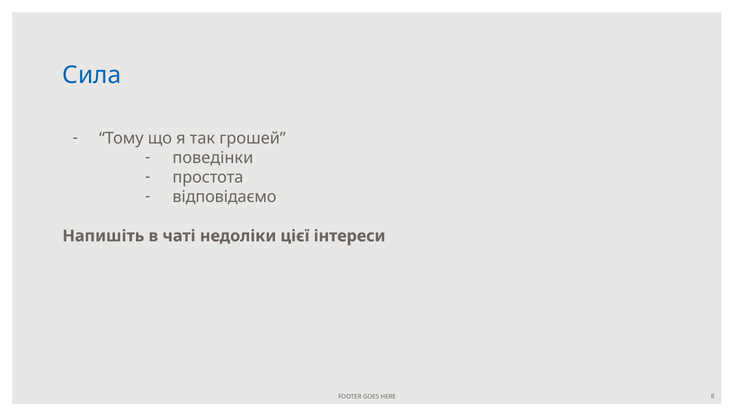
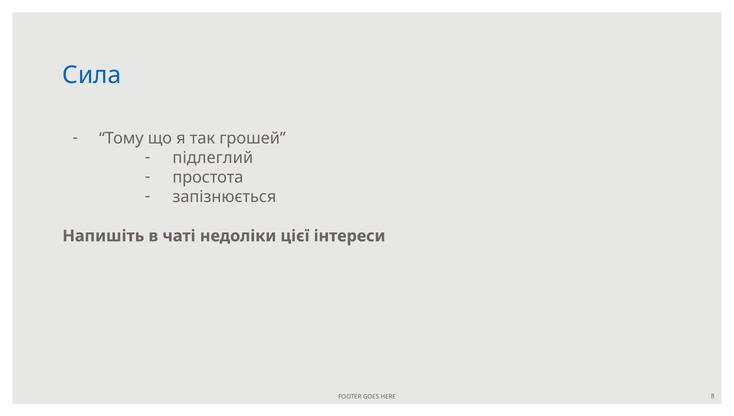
поведінки: поведінки -> підлеглий
відповідаємо: відповідаємо -> запізнюється
